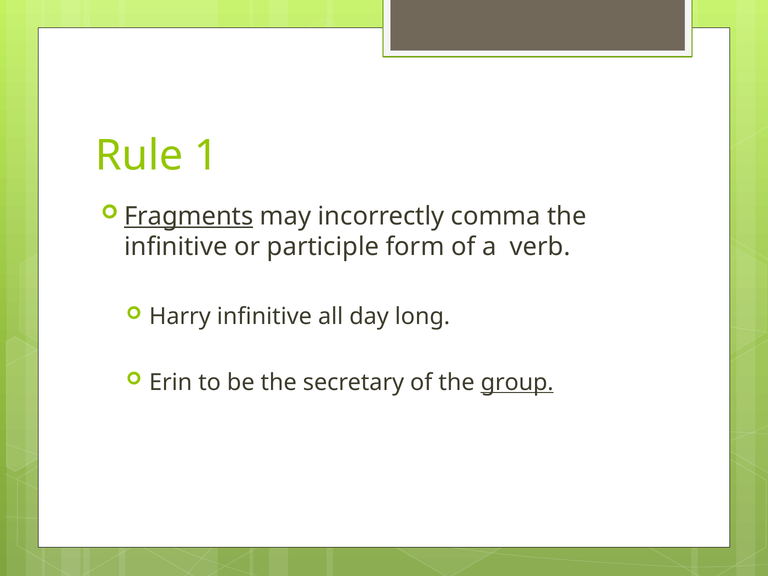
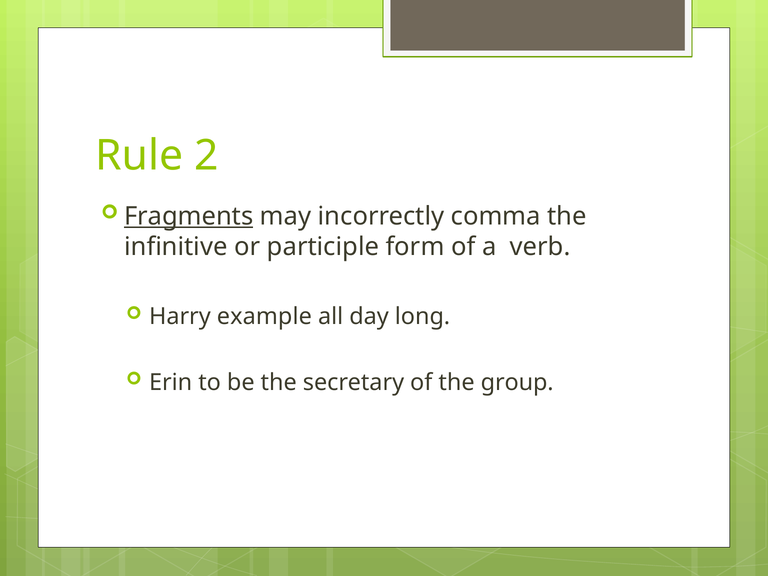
1: 1 -> 2
Harry infinitive: infinitive -> example
group underline: present -> none
